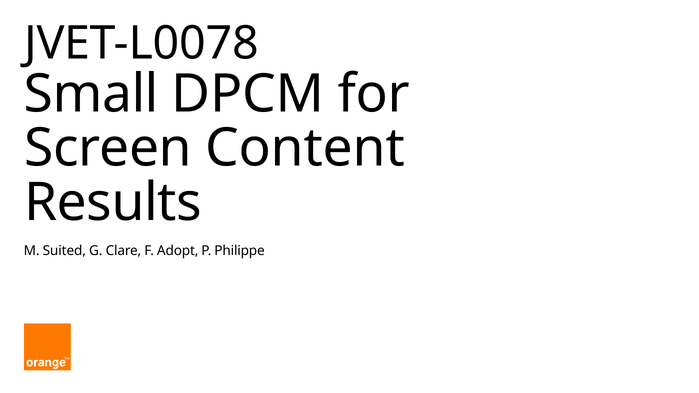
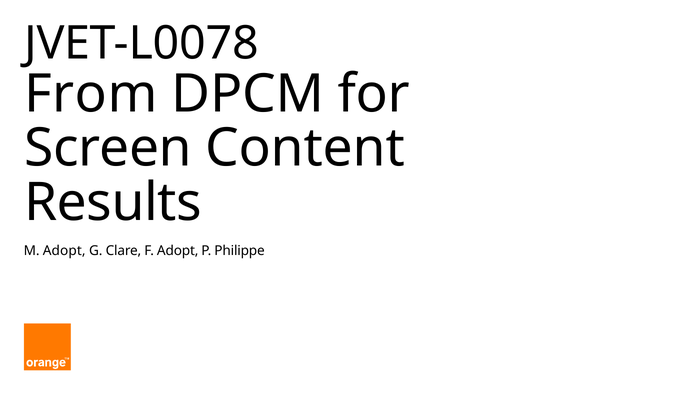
Small: Small -> From
M Suited: Suited -> Adopt
